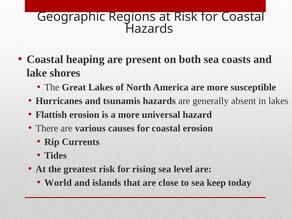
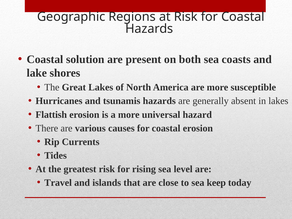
heaping: heaping -> solution
World: World -> Travel
